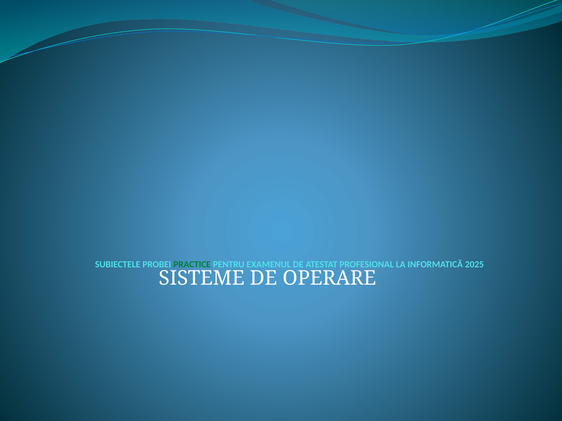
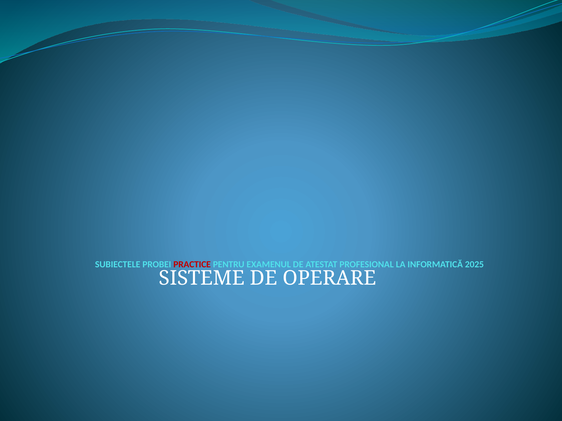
PRACTICE colour: green -> red
